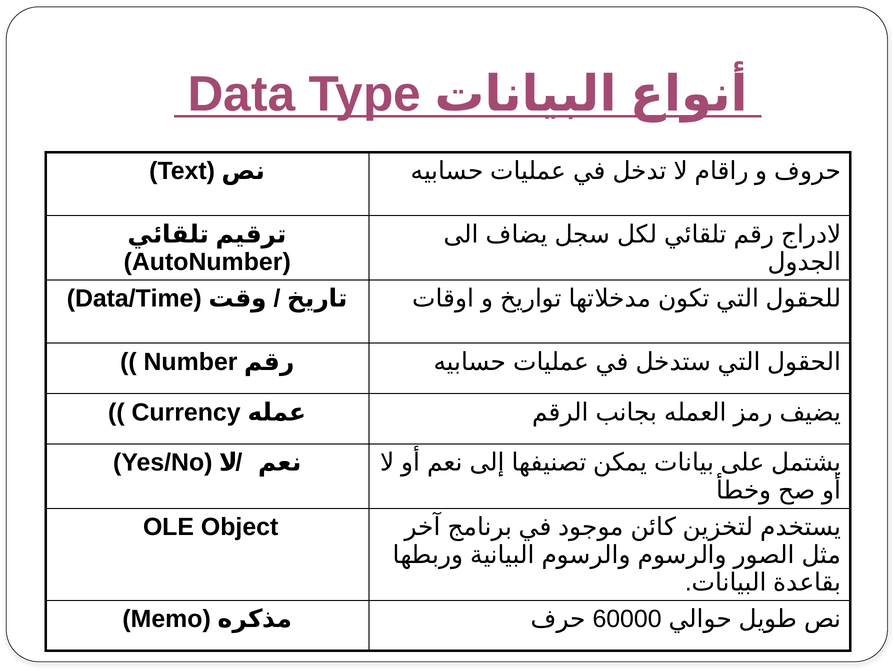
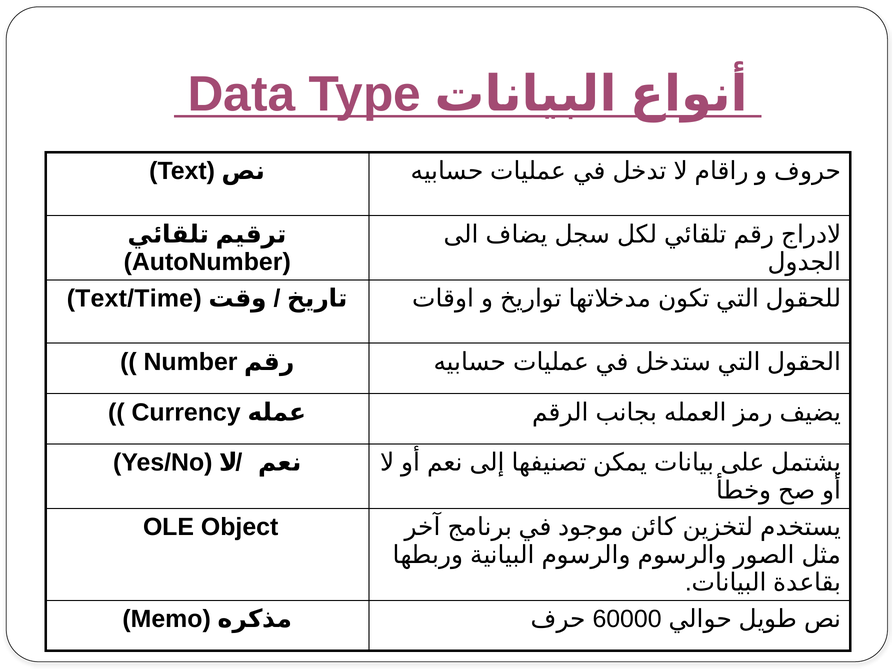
Data/Time: Data/Time -> Text/Time
